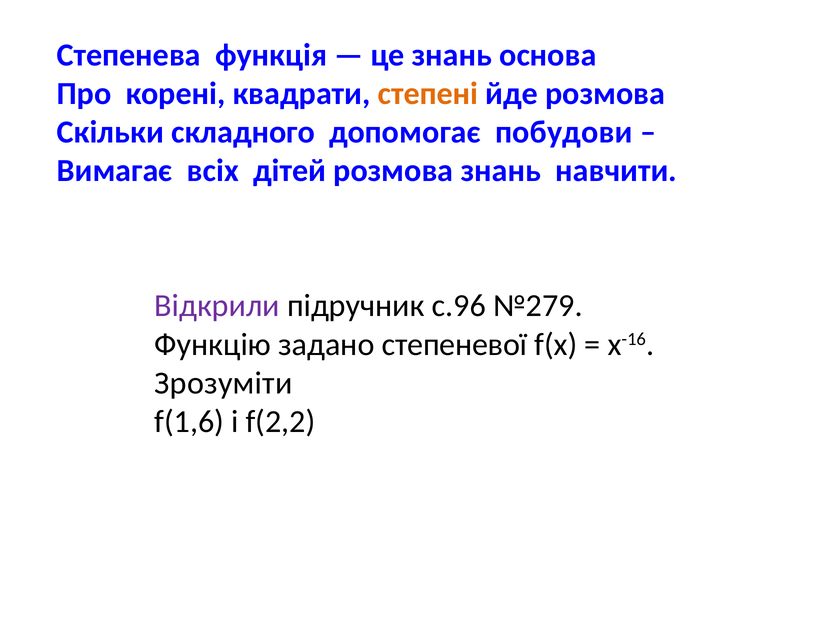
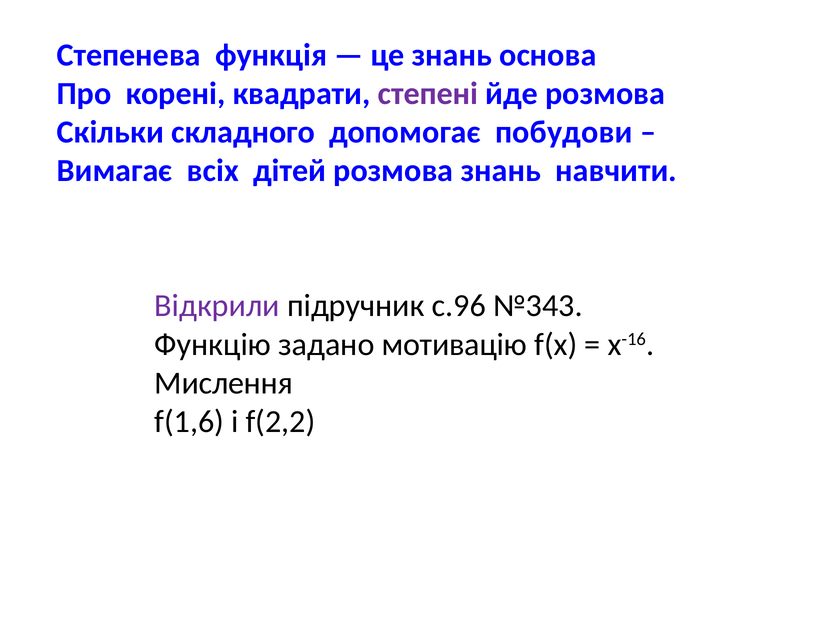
степені colour: orange -> purple
№279: №279 -> №343
степеневої: степеневої -> мотивацію
Зрозуміти: Зрозуміти -> Мислення
